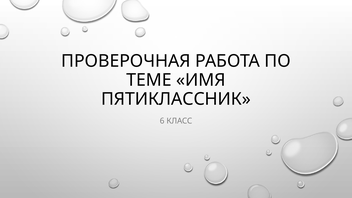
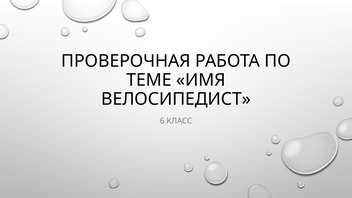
ПЯТИКЛАССНИК: ПЯТИКЛАССНИК -> ВЕЛОСИПЕДИСТ
